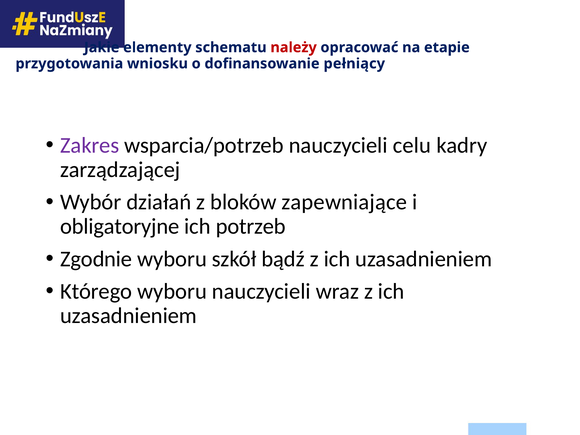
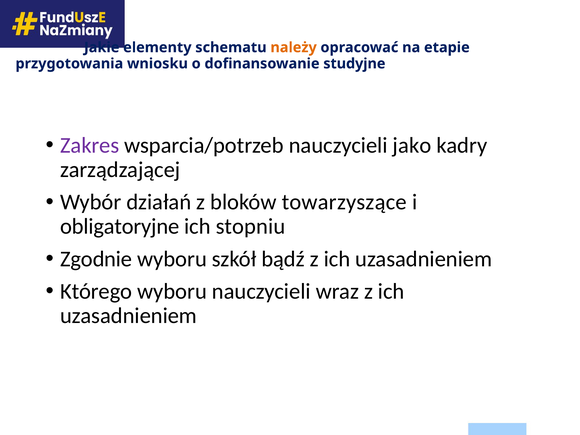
należy colour: red -> orange
pełniący: pełniący -> studyjne
celu: celu -> jako
zapewniające: zapewniające -> towarzyszące
potrzeb: potrzeb -> stopniu
